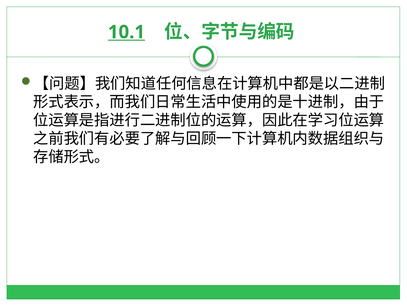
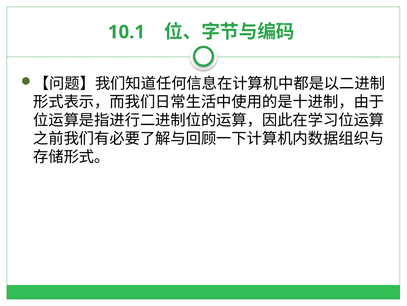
10.1 underline: present -> none
